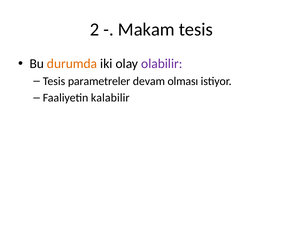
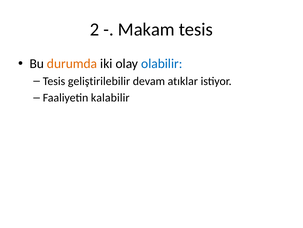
olabilir colour: purple -> blue
parametreler: parametreler -> geliştirilebilir
olması: olması -> atıklar
